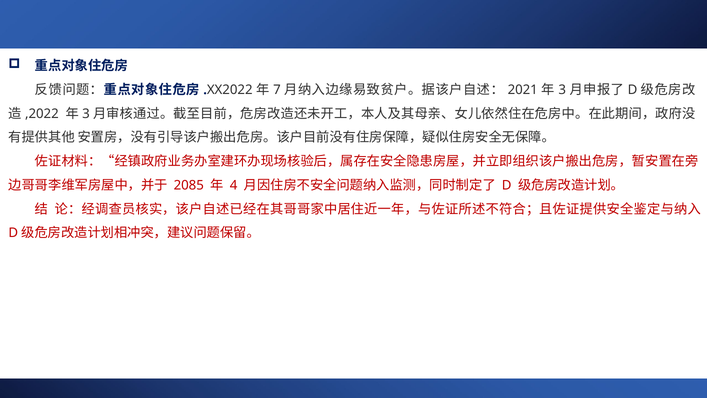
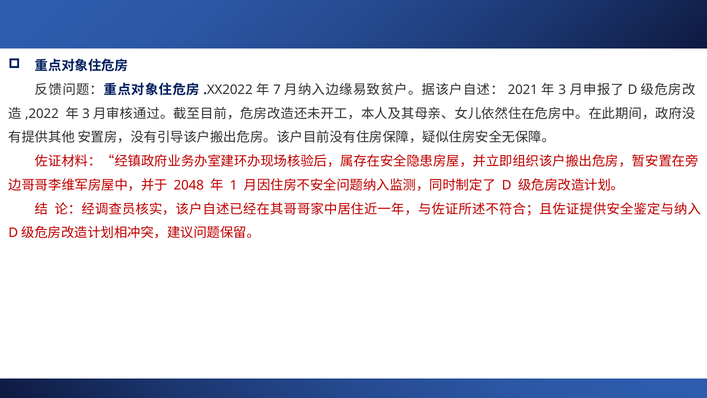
2085: 2085 -> 2048
4: 4 -> 1
